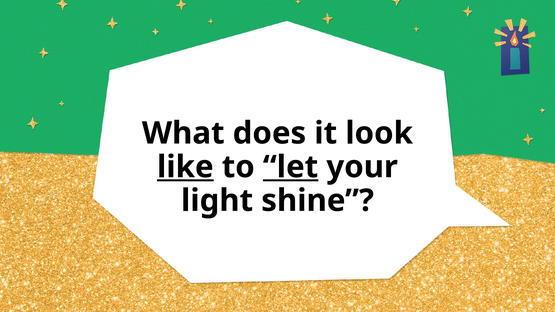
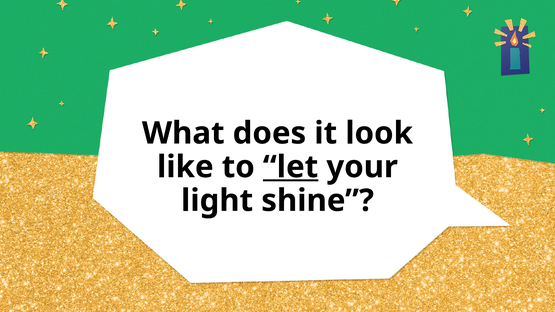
like underline: present -> none
